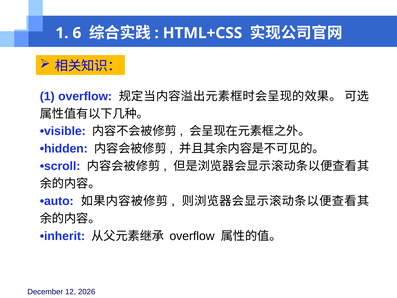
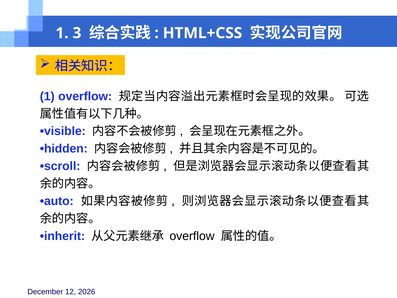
6: 6 -> 3
